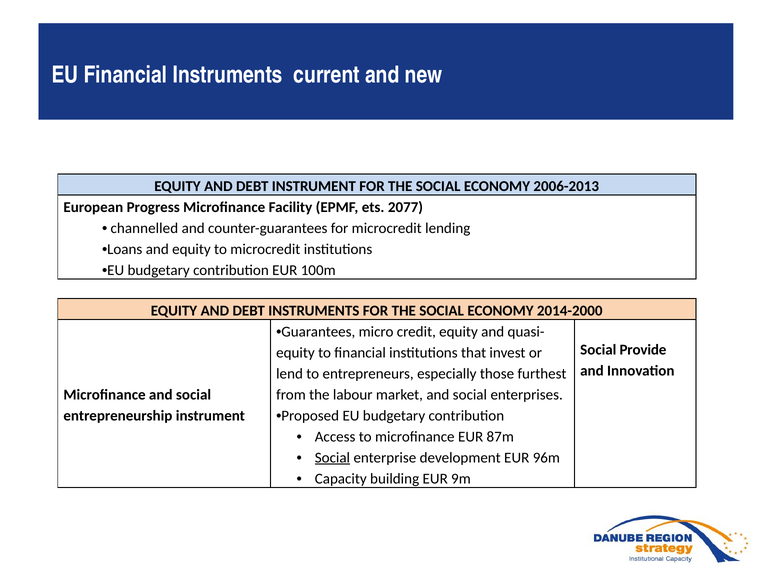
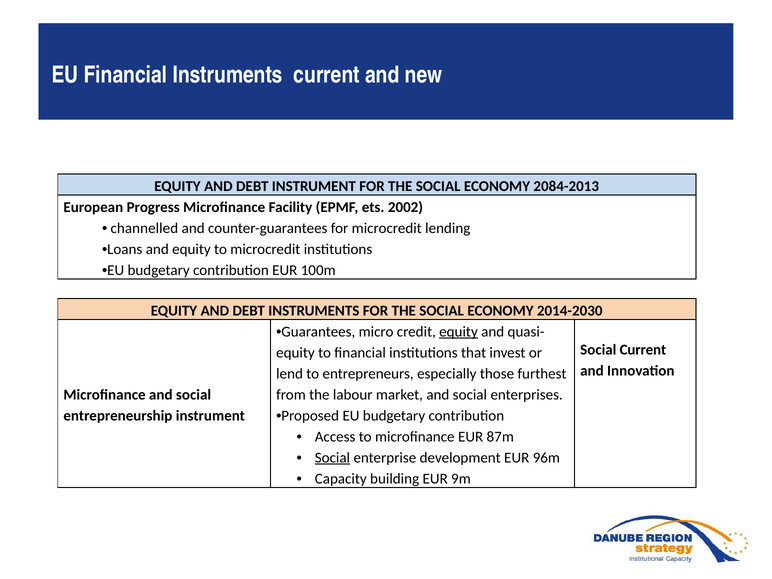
2006-2013: 2006-2013 -> 2084-2013
2077: 2077 -> 2002
2014-2000: 2014-2000 -> 2014-2030
equity at (459, 332) underline: none -> present
Social Provide: Provide -> Current
